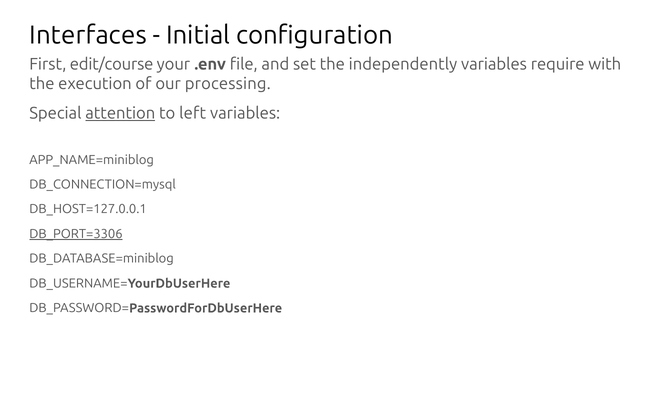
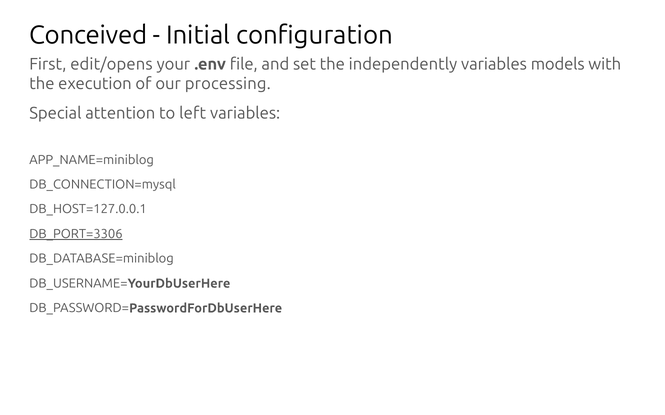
Interfaces: Interfaces -> Conceived
edit/course: edit/course -> edit/opens
require: require -> models
attention underline: present -> none
